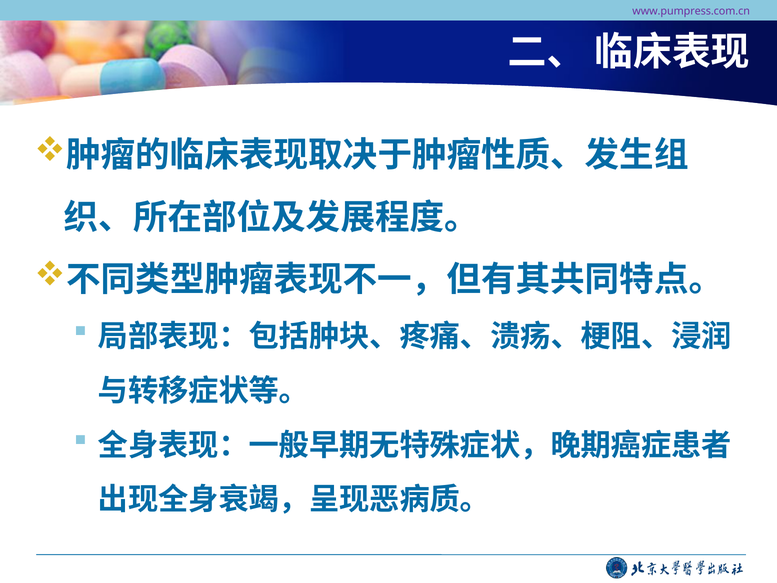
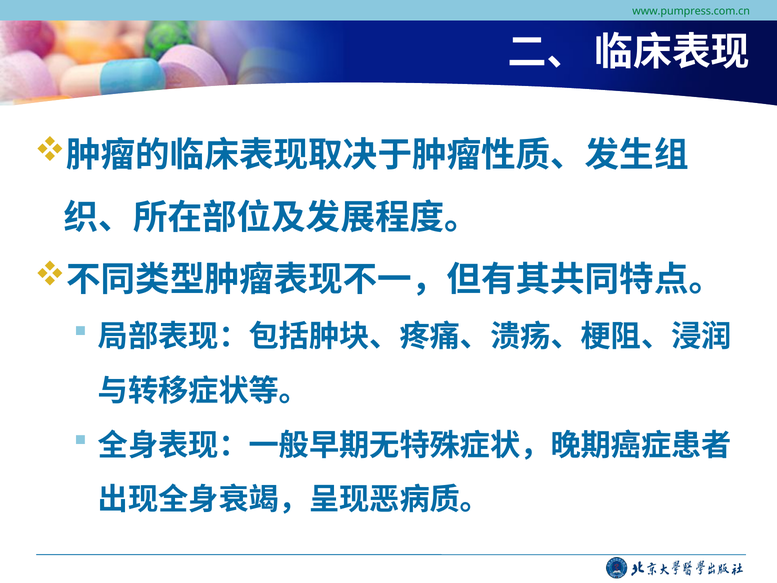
www.pumpress.com.cn colour: purple -> green
